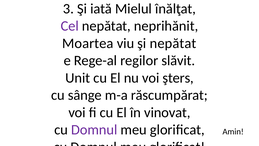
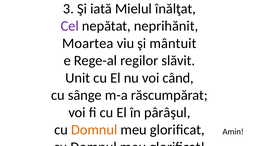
şi nepătat: nepătat -> mântuit
şters: şters -> când
vinovat: vinovat -> pârâşul
Domnul at (94, 130) colour: purple -> orange
